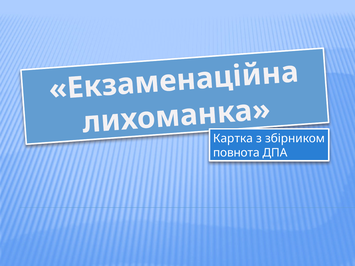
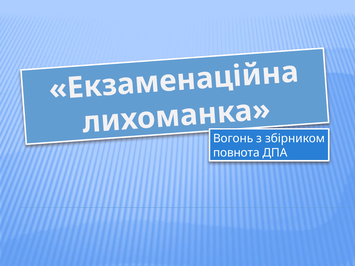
Картка: Картка -> Вогонь
